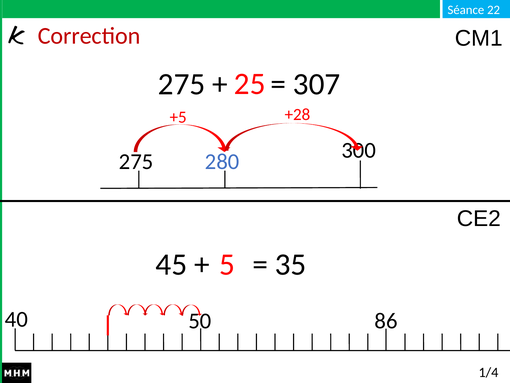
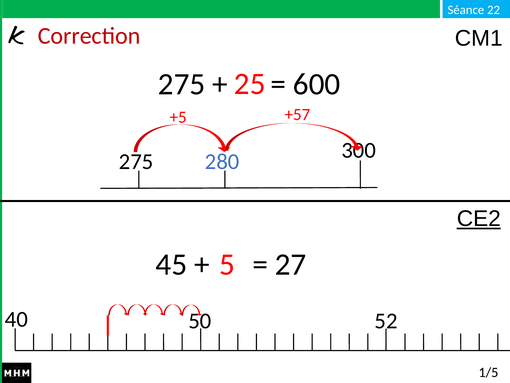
307: 307 -> 600
+28: +28 -> +57
CE2 underline: none -> present
35: 35 -> 27
86: 86 -> 52
1/4: 1/4 -> 1/5
